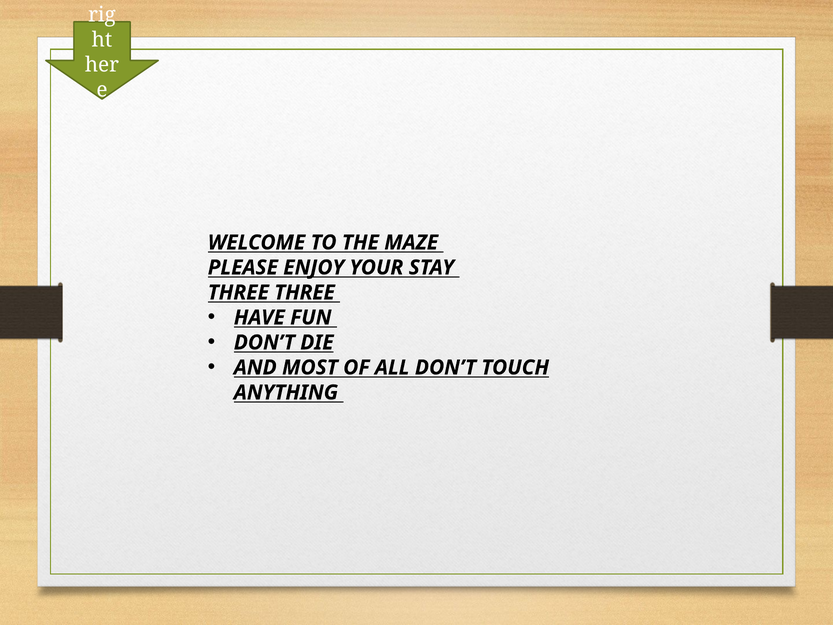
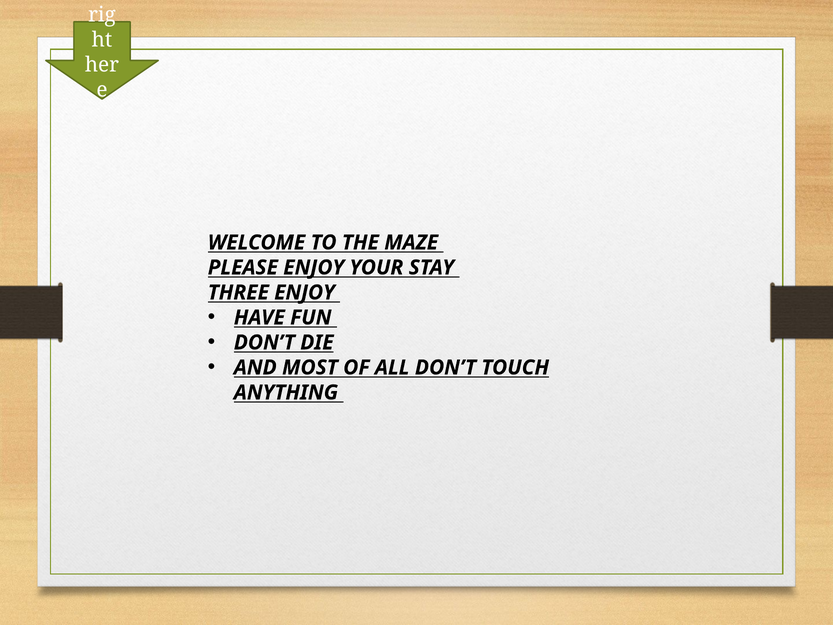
THREE THREE: THREE -> ENJOY
